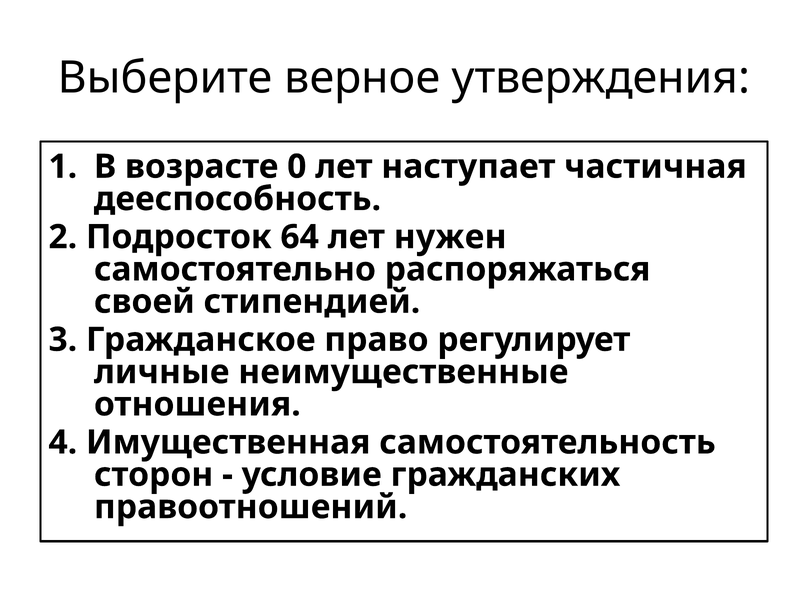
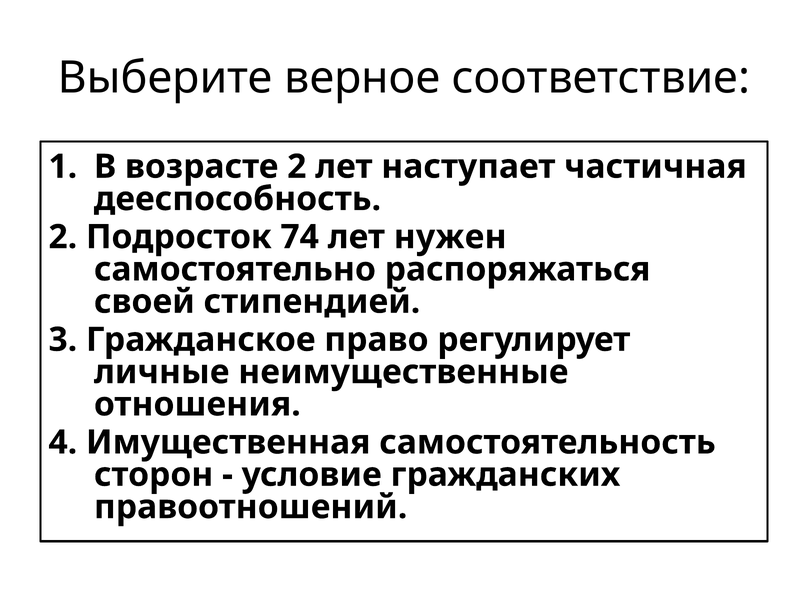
утверждения: утверждения -> соответствие
возрасте 0: 0 -> 2
64: 64 -> 74
